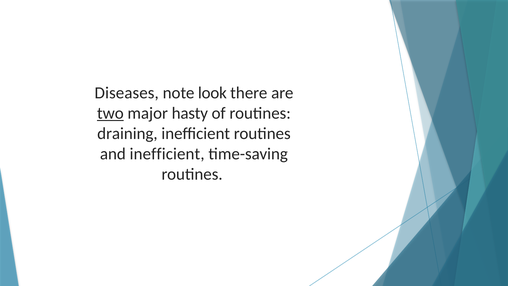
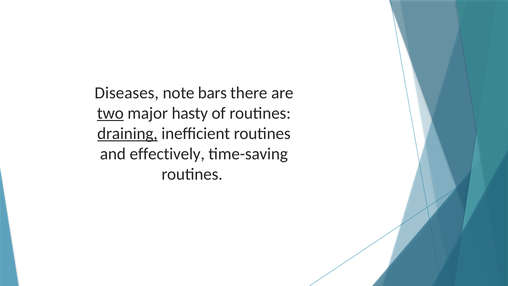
look: look -> bars
draining underline: none -> present
and inefficient: inefficient -> effectively
